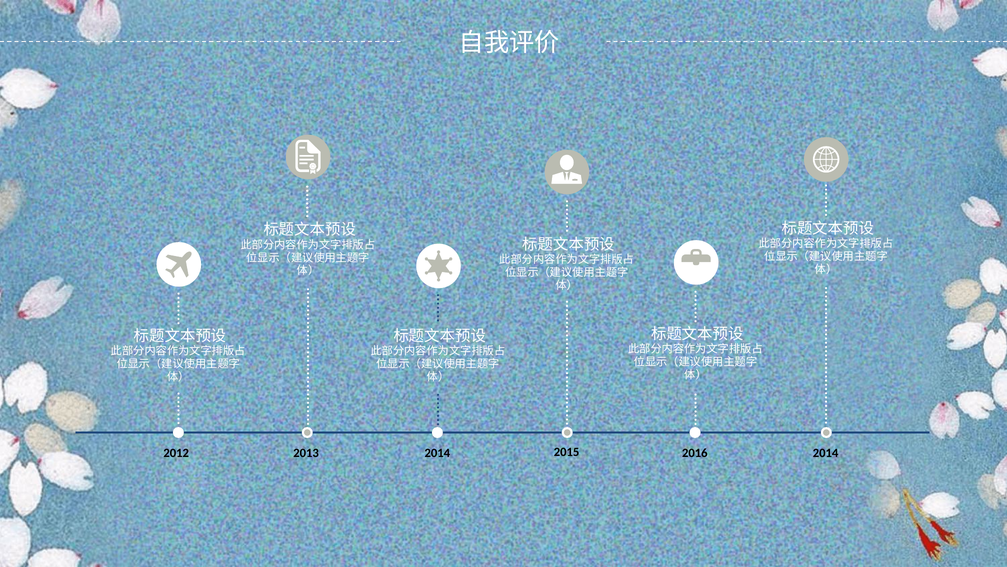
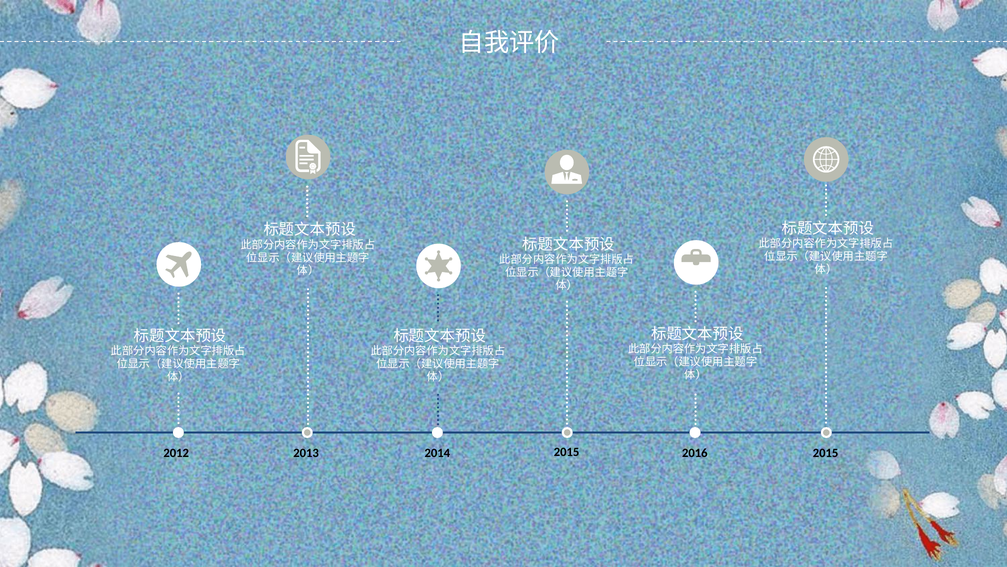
2014 at (826, 453): 2014 -> 2015
